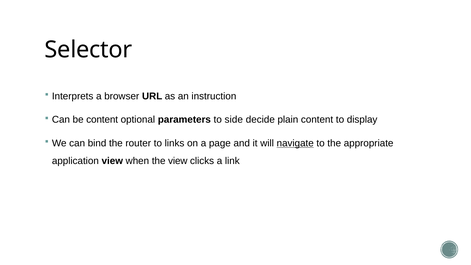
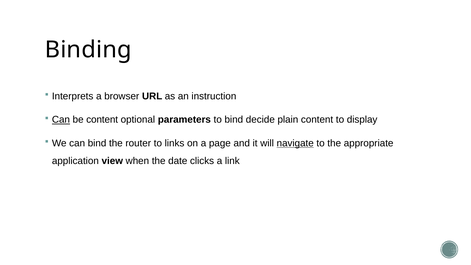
Selector: Selector -> Binding
Can at (61, 120) underline: none -> present
to side: side -> bind
the view: view -> date
